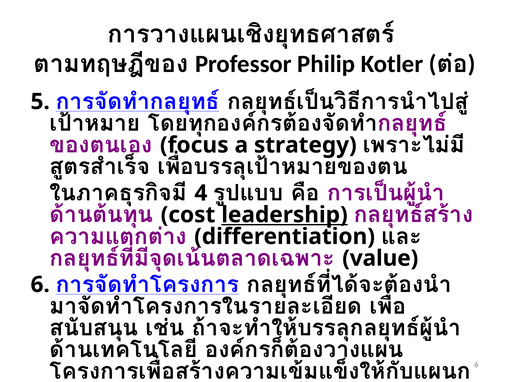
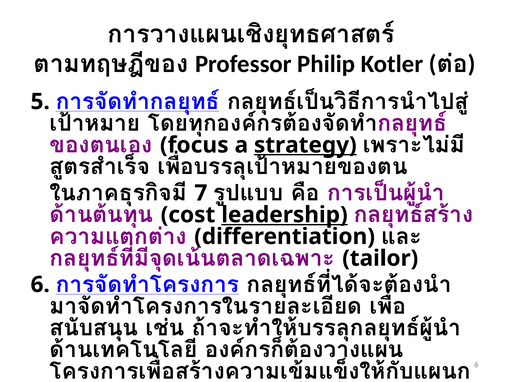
strategy underline: none -> present
4: 4 -> 7
value: value -> tailor
